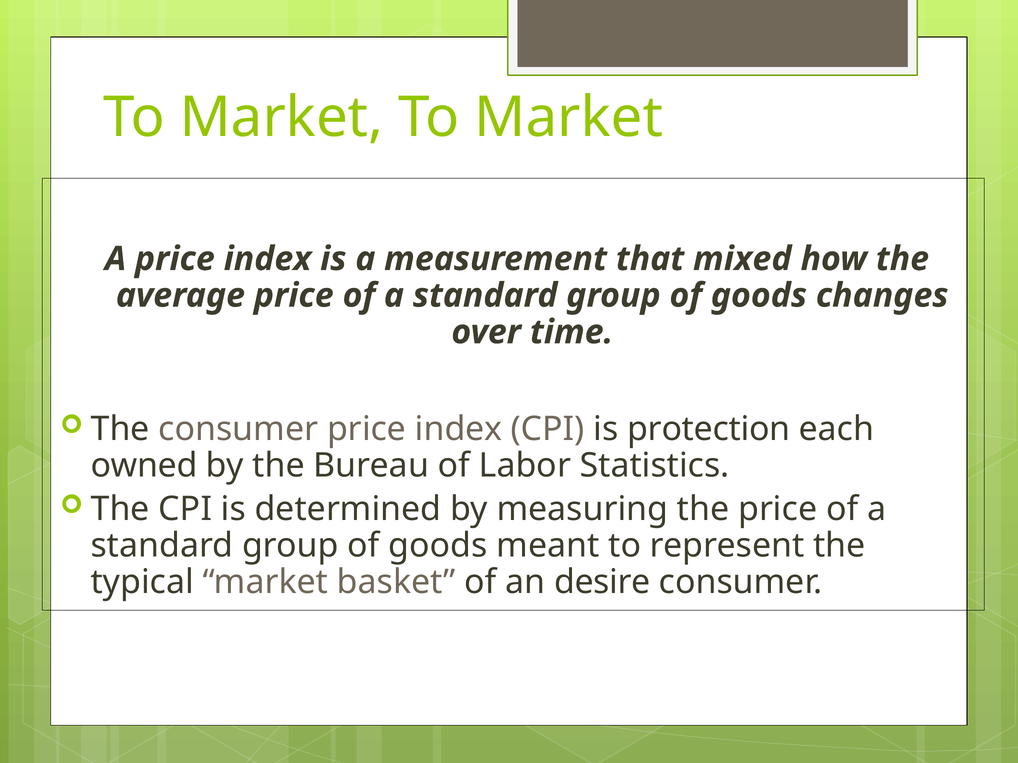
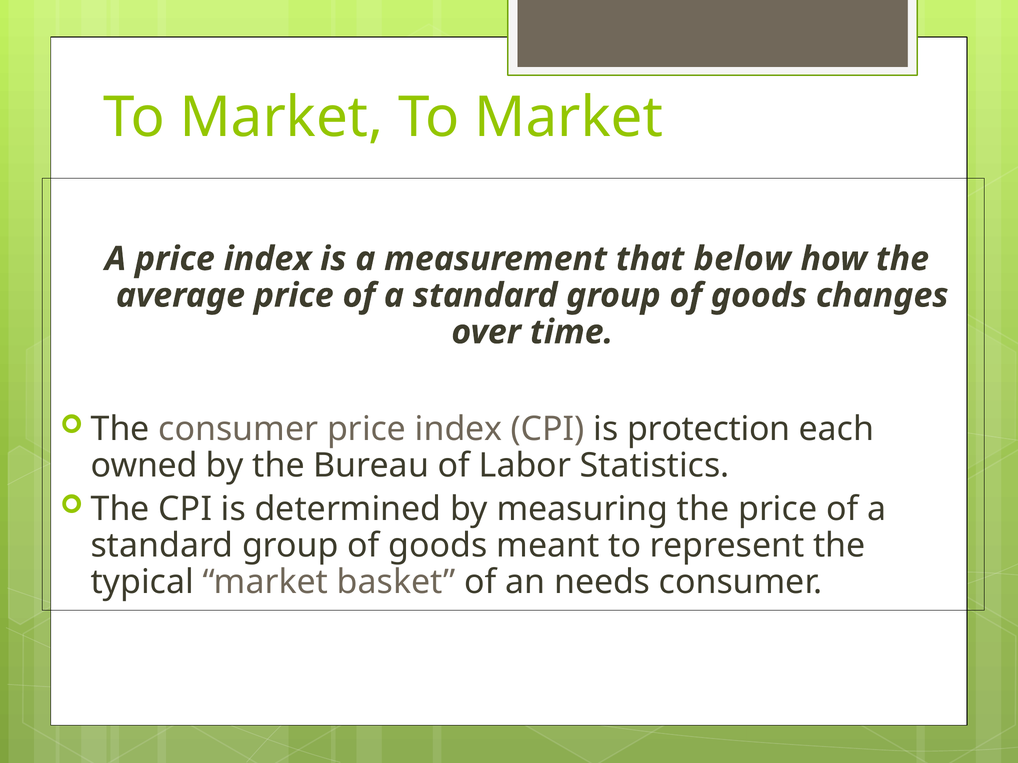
mixed: mixed -> below
desire: desire -> needs
